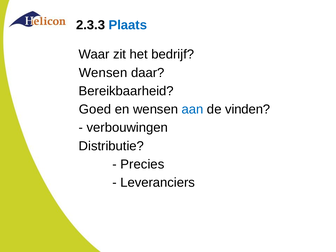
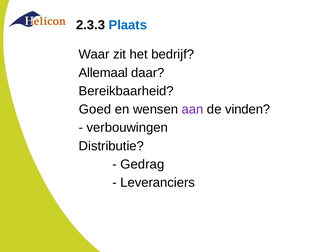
Wensen at (103, 73): Wensen -> Allemaal
aan colour: blue -> purple
Precies: Precies -> Gedrag
